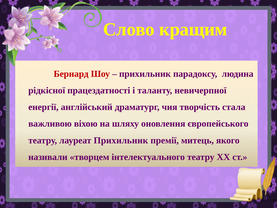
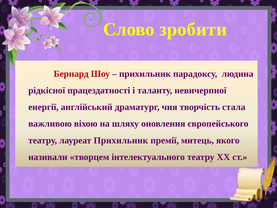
кращим: кращим -> зробити
